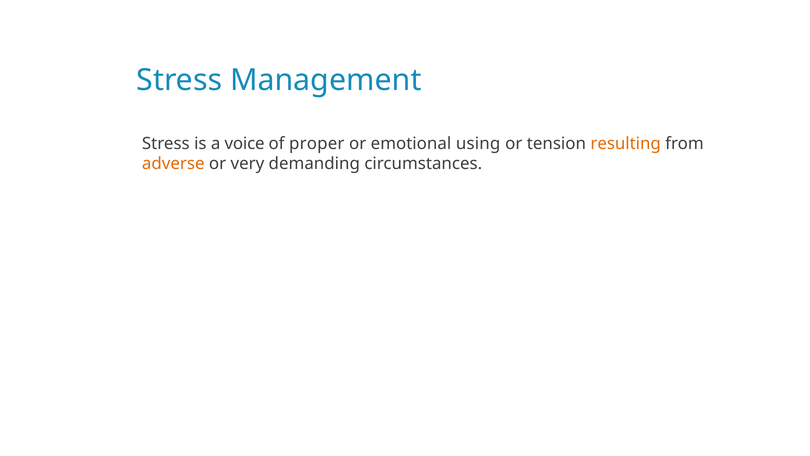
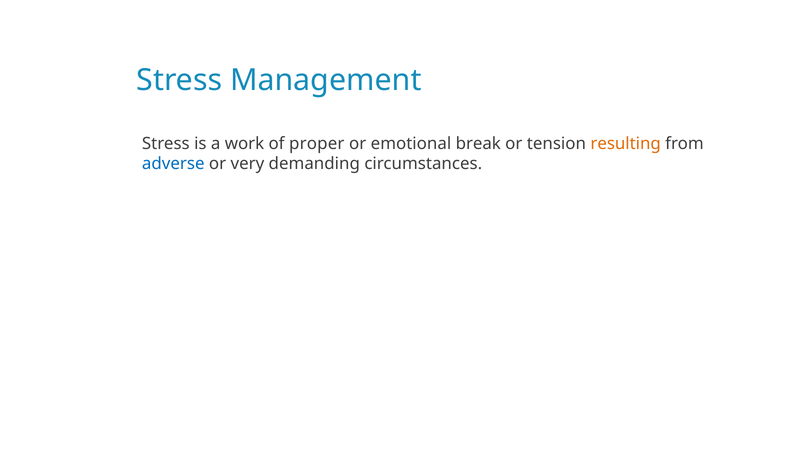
voice: voice -> work
using: using -> break
adverse colour: orange -> blue
